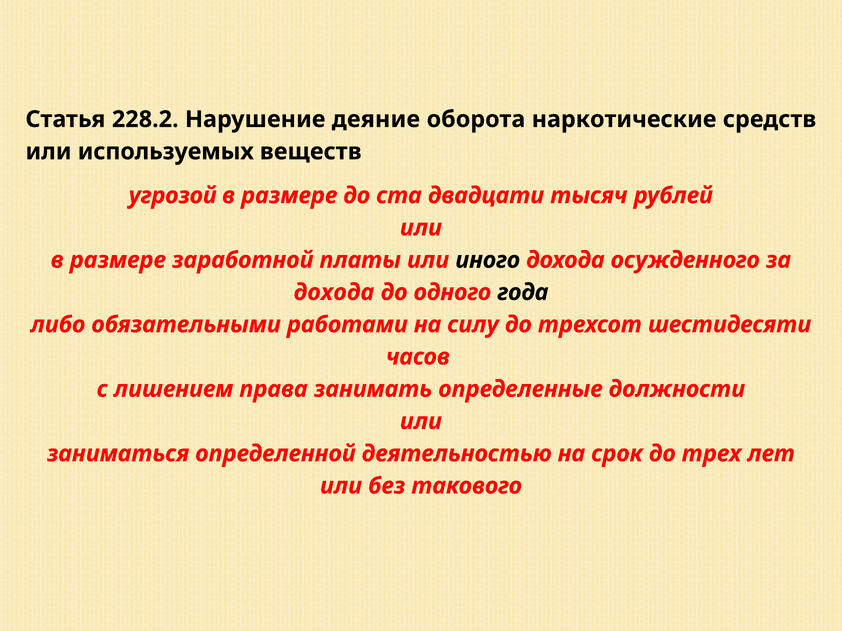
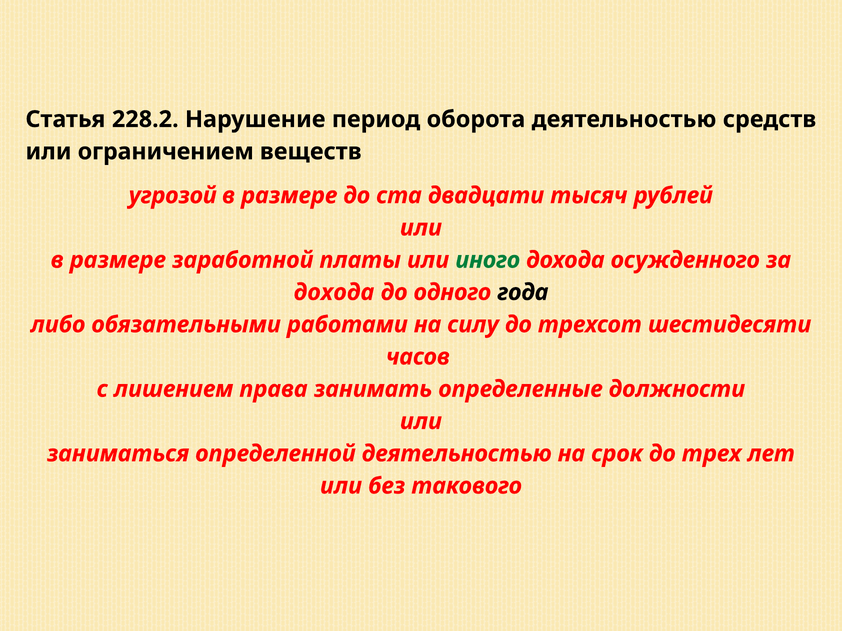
деяние: деяние -> период
оборота наркотические: наркотические -> деятельностью
используемых: используемых -> ограничением
иного colour: black -> green
